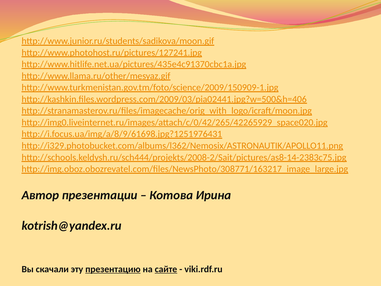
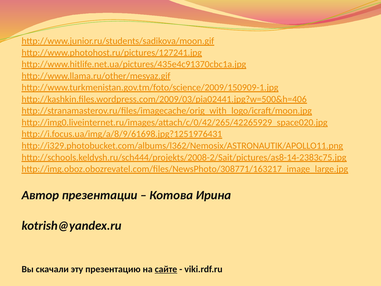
презентацию underline: present -> none
